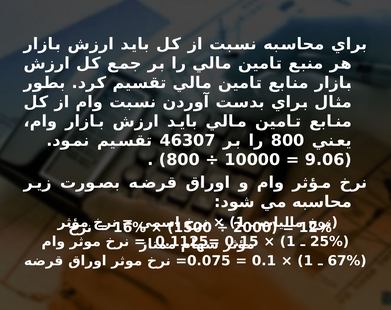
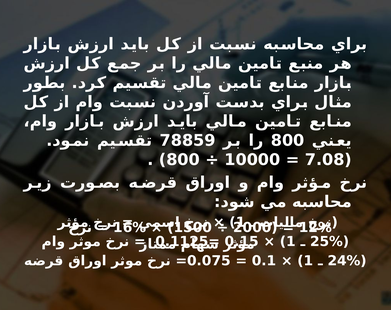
46307: 46307 -> 78859
9.06: 9.06 -> 7.08
67%: 67% -> 24%
